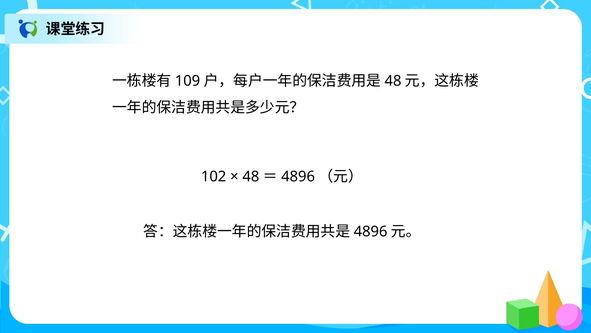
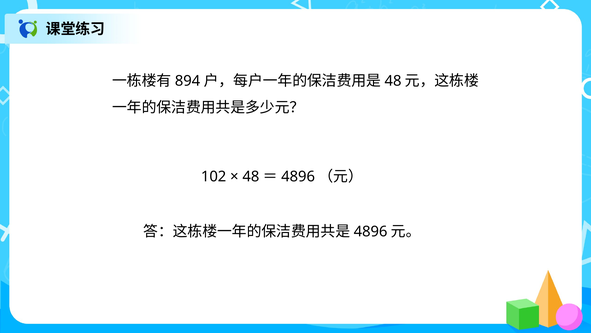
109: 109 -> 894
